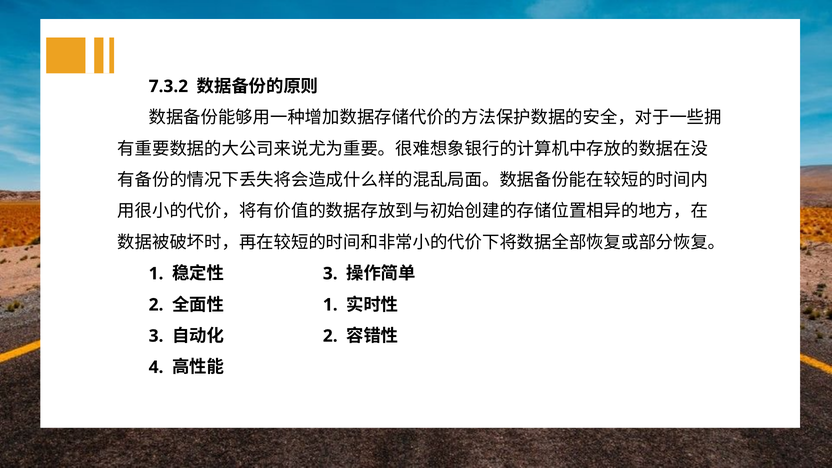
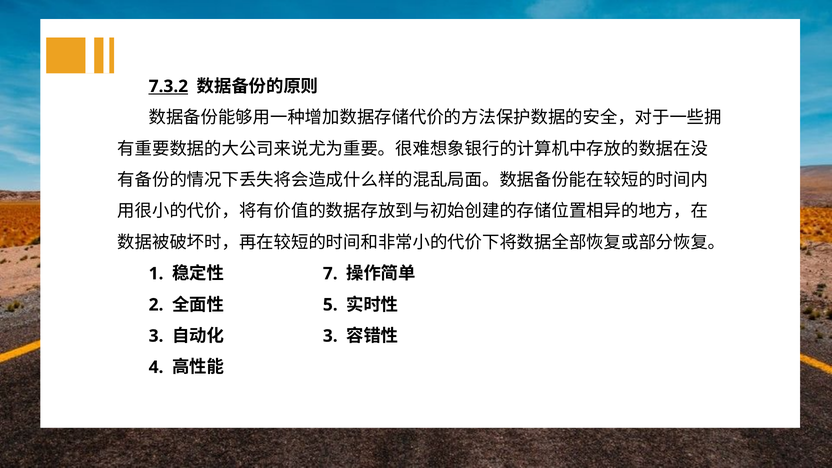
7.3.2 underline: none -> present
3 at (330, 274): 3 -> 7
1 at (330, 305): 1 -> 5
2 at (330, 336): 2 -> 3
